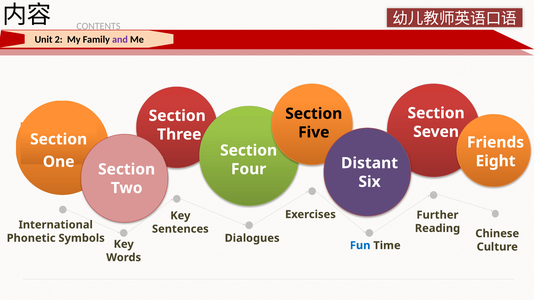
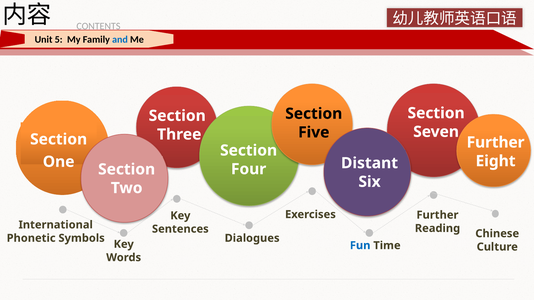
2: 2 -> 5
and colour: purple -> blue
Friends at (496, 143): Friends -> Further
